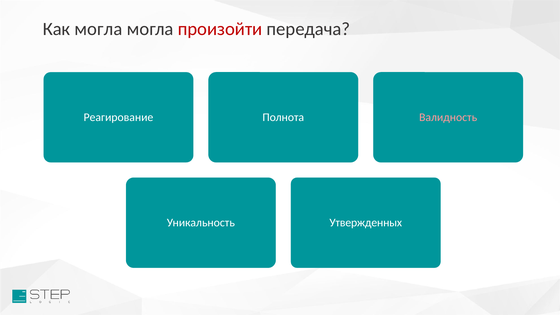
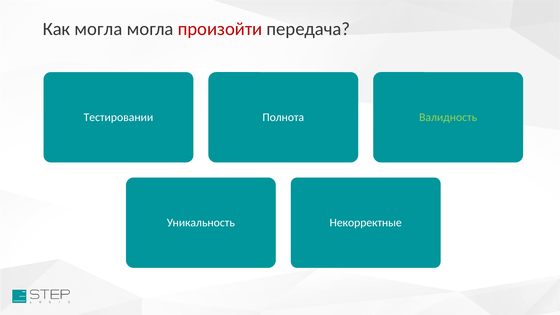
Реагирование: Реагирование -> Тестировании
Валидность colour: pink -> light green
Утвержденных: Утвержденных -> Некорректные
